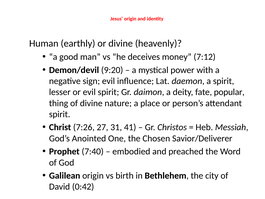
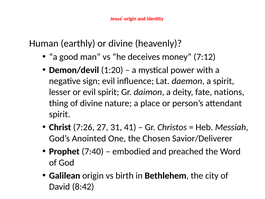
9:20: 9:20 -> 1:20
popular: popular -> nations
0:42: 0:42 -> 8:42
